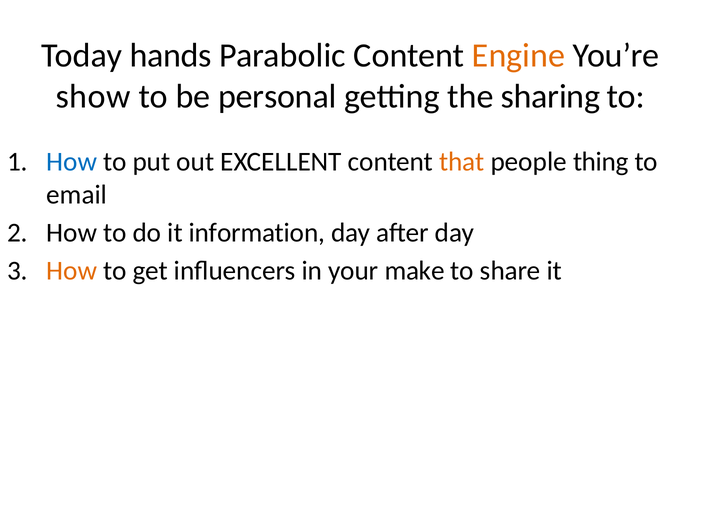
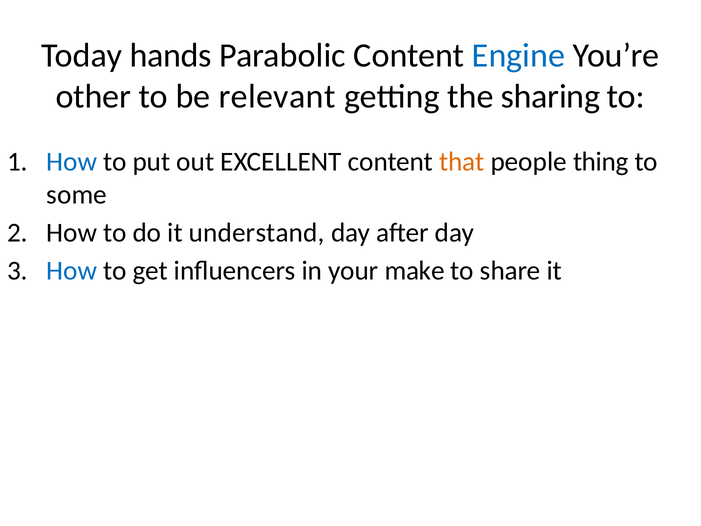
Engine colour: orange -> blue
show: show -> other
personal: personal -> relevant
email: email -> some
information: information -> understand
How at (72, 271) colour: orange -> blue
